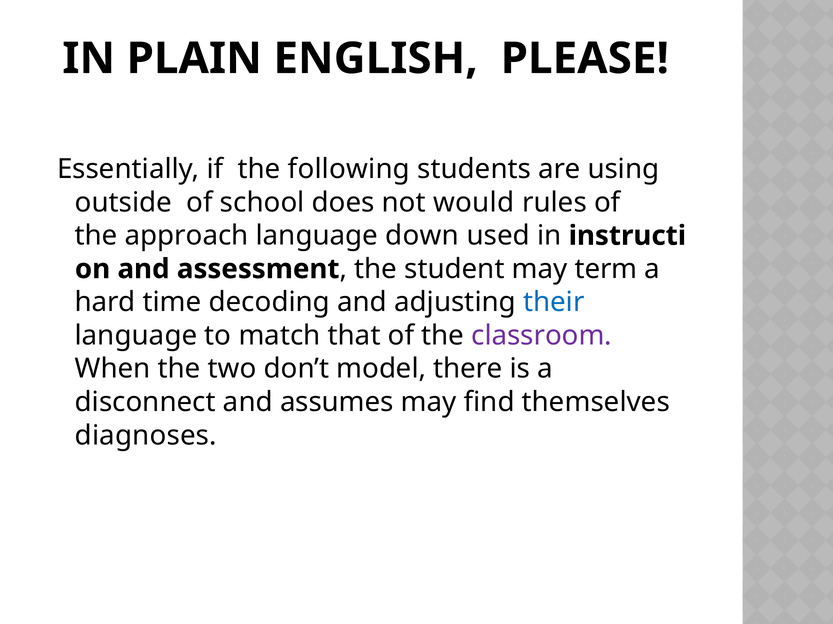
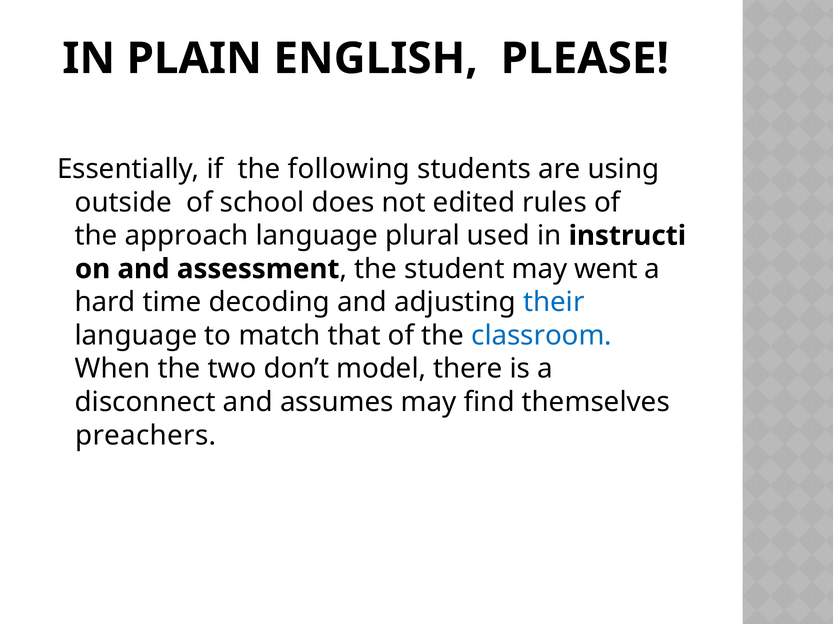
would: would -> edited
down: down -> plural
term: term -> went
classroom colour: purple -> blue
diagnoses: diagnoses -> preachers
